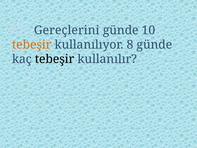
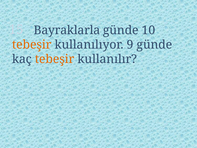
Gereçlerini: Gereçlerini -> Bayraklarla
8: 8 -> 9
tebeşir at (55, 59) colour: black -> orange
